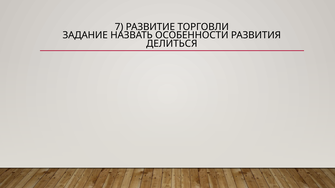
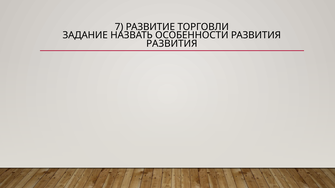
ДЕЛИТЬСЯ at (172, 44): ДЕЛИТЬСЯ -> РАЗВИТИЯ
